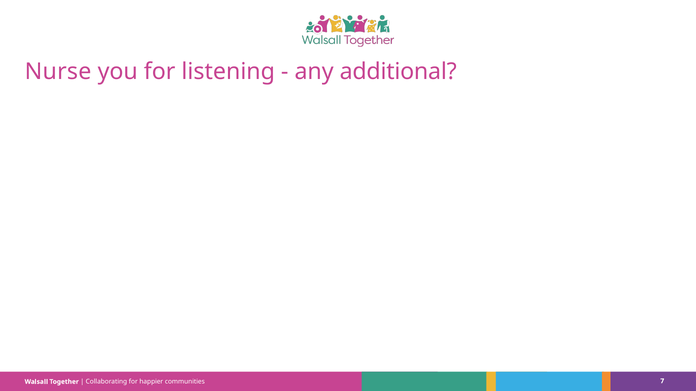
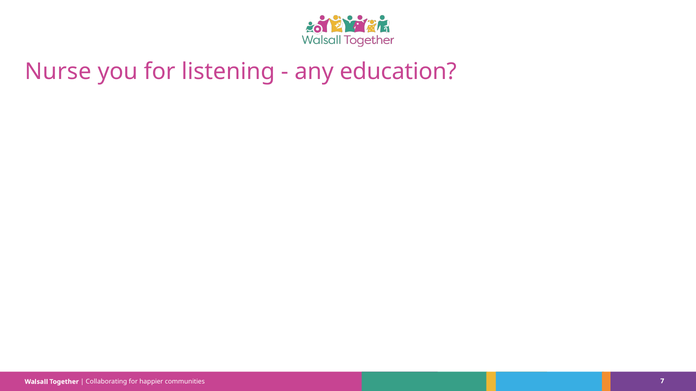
additional: additional -> education
